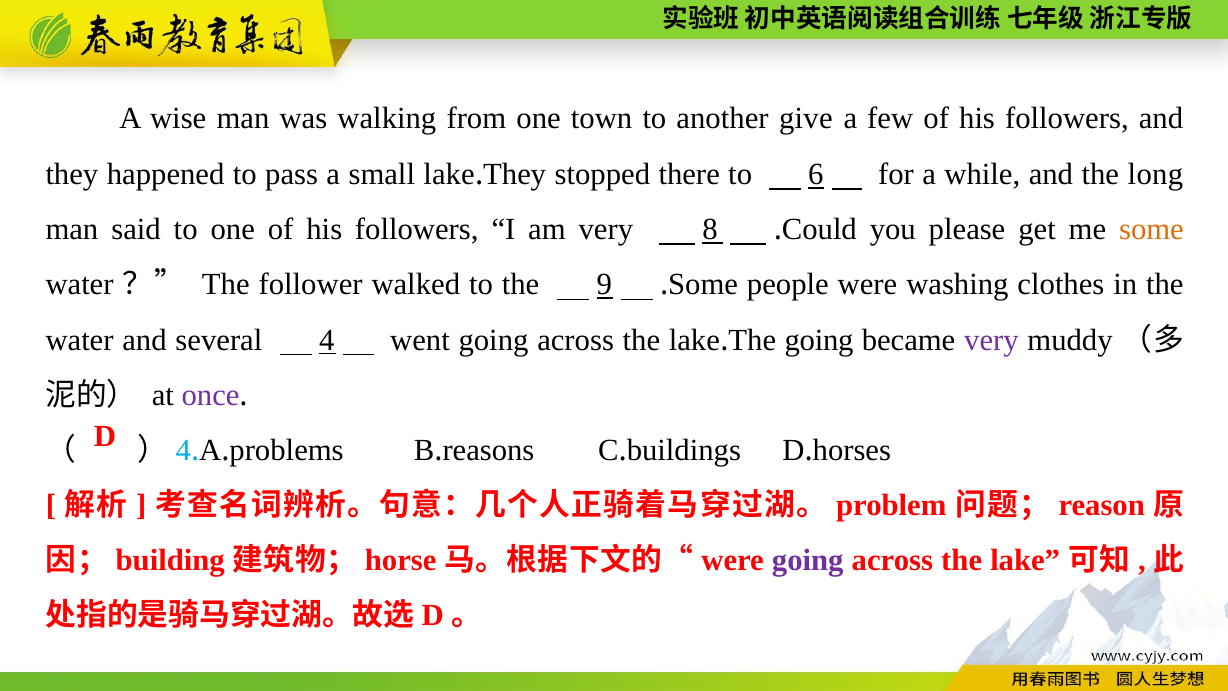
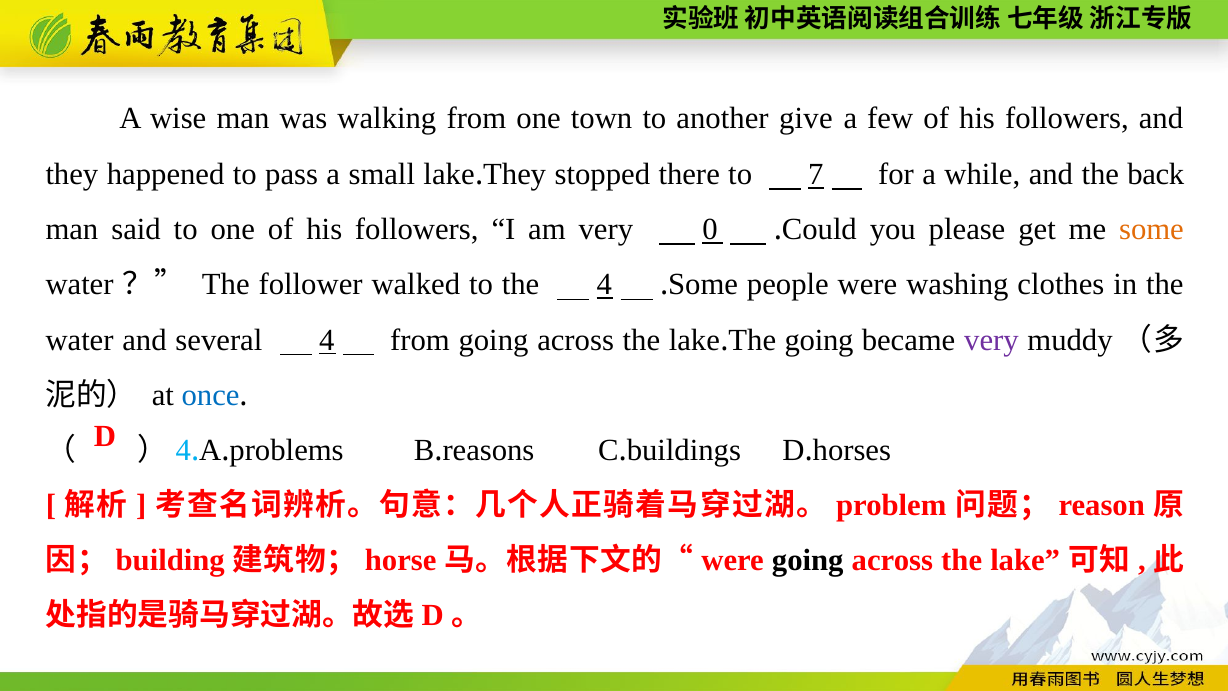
6: 6 -> 7
long: long -> back
8: 8 -> 0
the 9: 9 -> 4
4 went: went -> from
once colour: purple -> blue
going at (808, 560) colour: purple -> black
